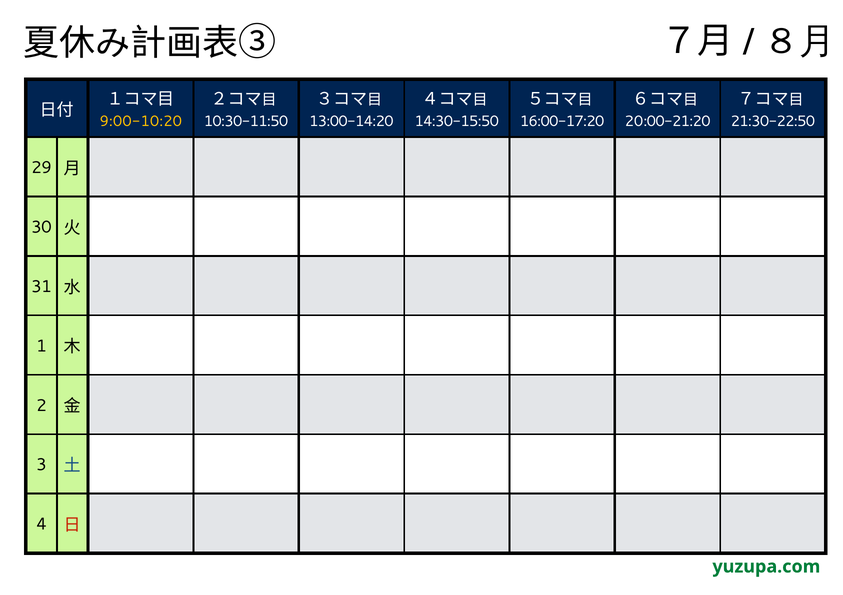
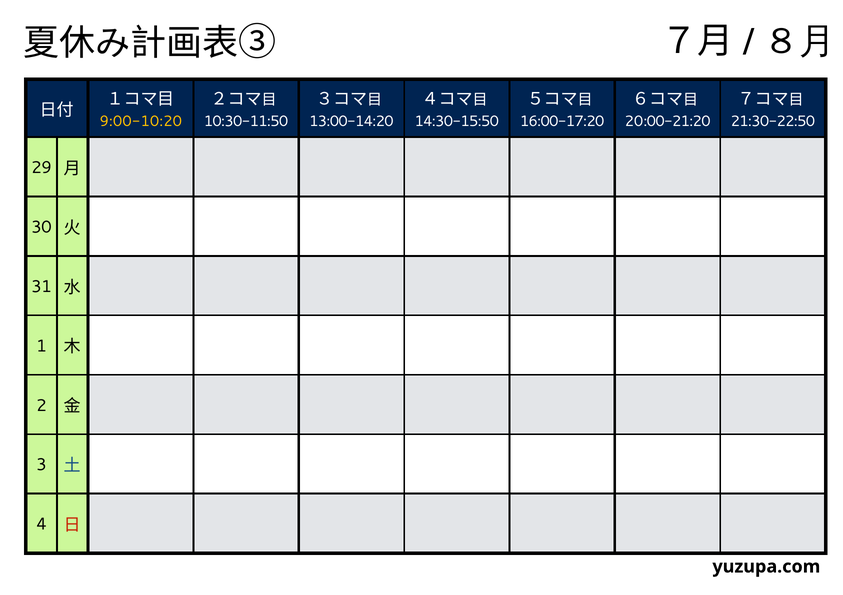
yuzupa.com colour: green -> black
